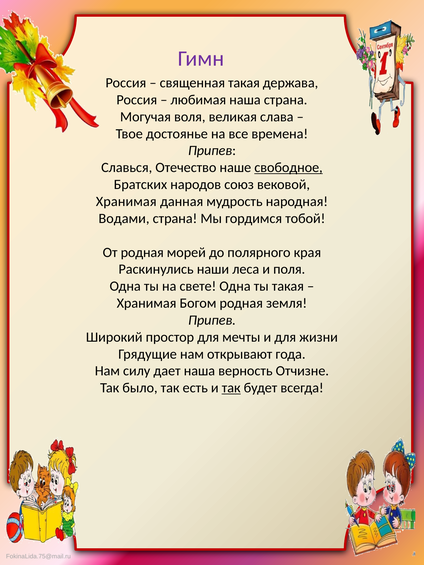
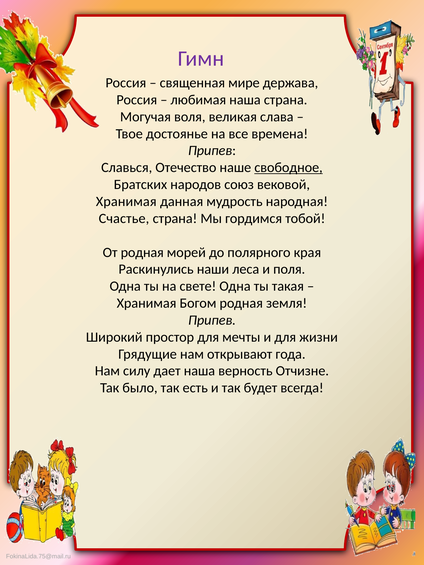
священная такая: такая -> мире
Водами: Водами -> Счастье
так at (231, 388) underline: present -> none
